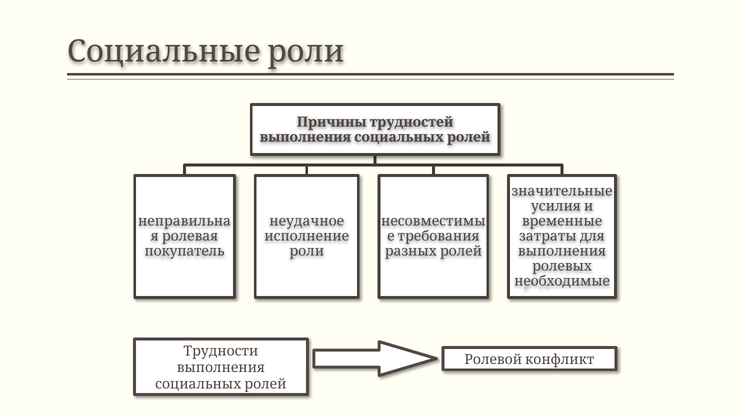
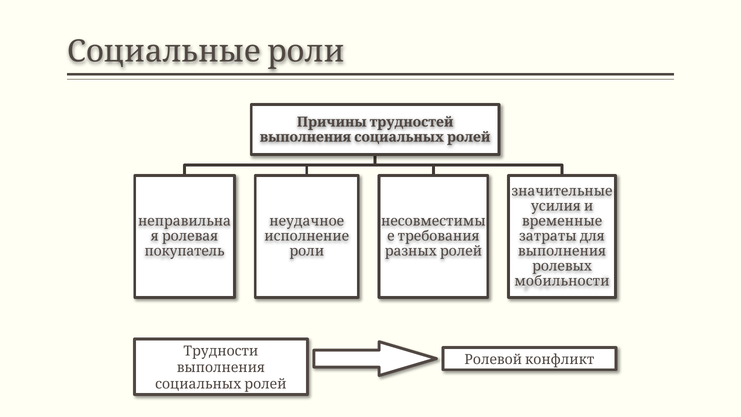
необходимые: необходимые -> мобильности
